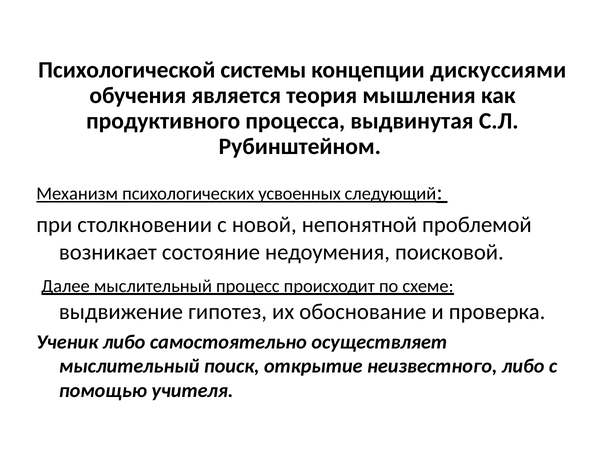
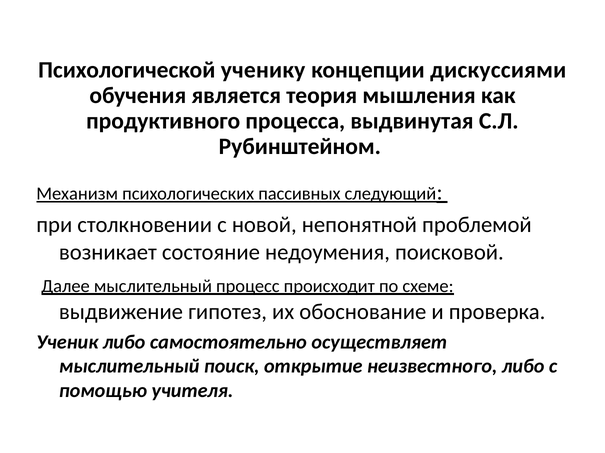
системы: системы -> ученику
усвоенных: усвоенных -> пассивных
